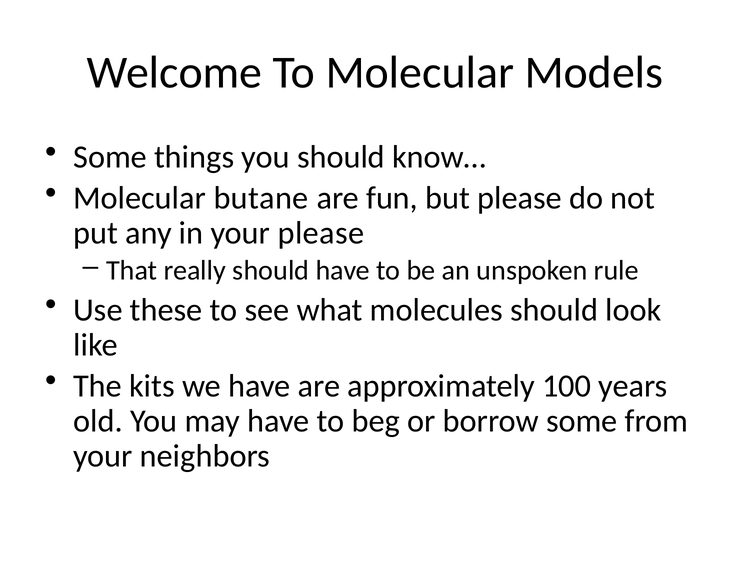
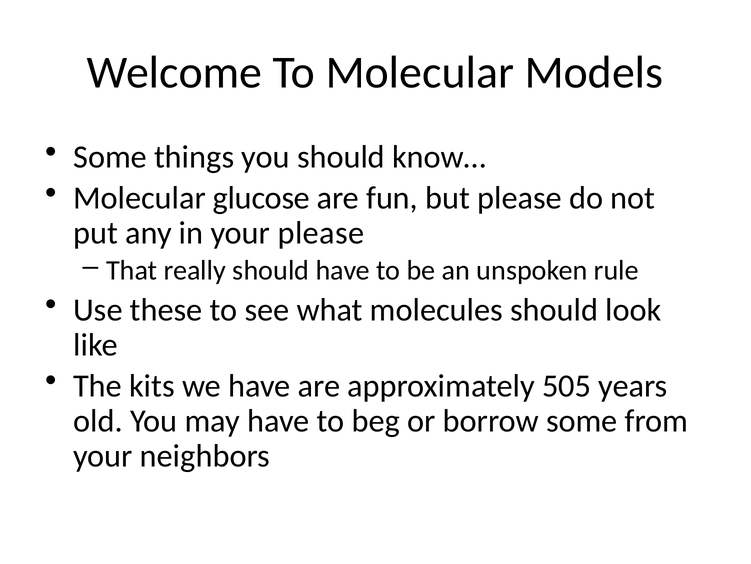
butane: butane -> glucose
100: 100 -> 505
